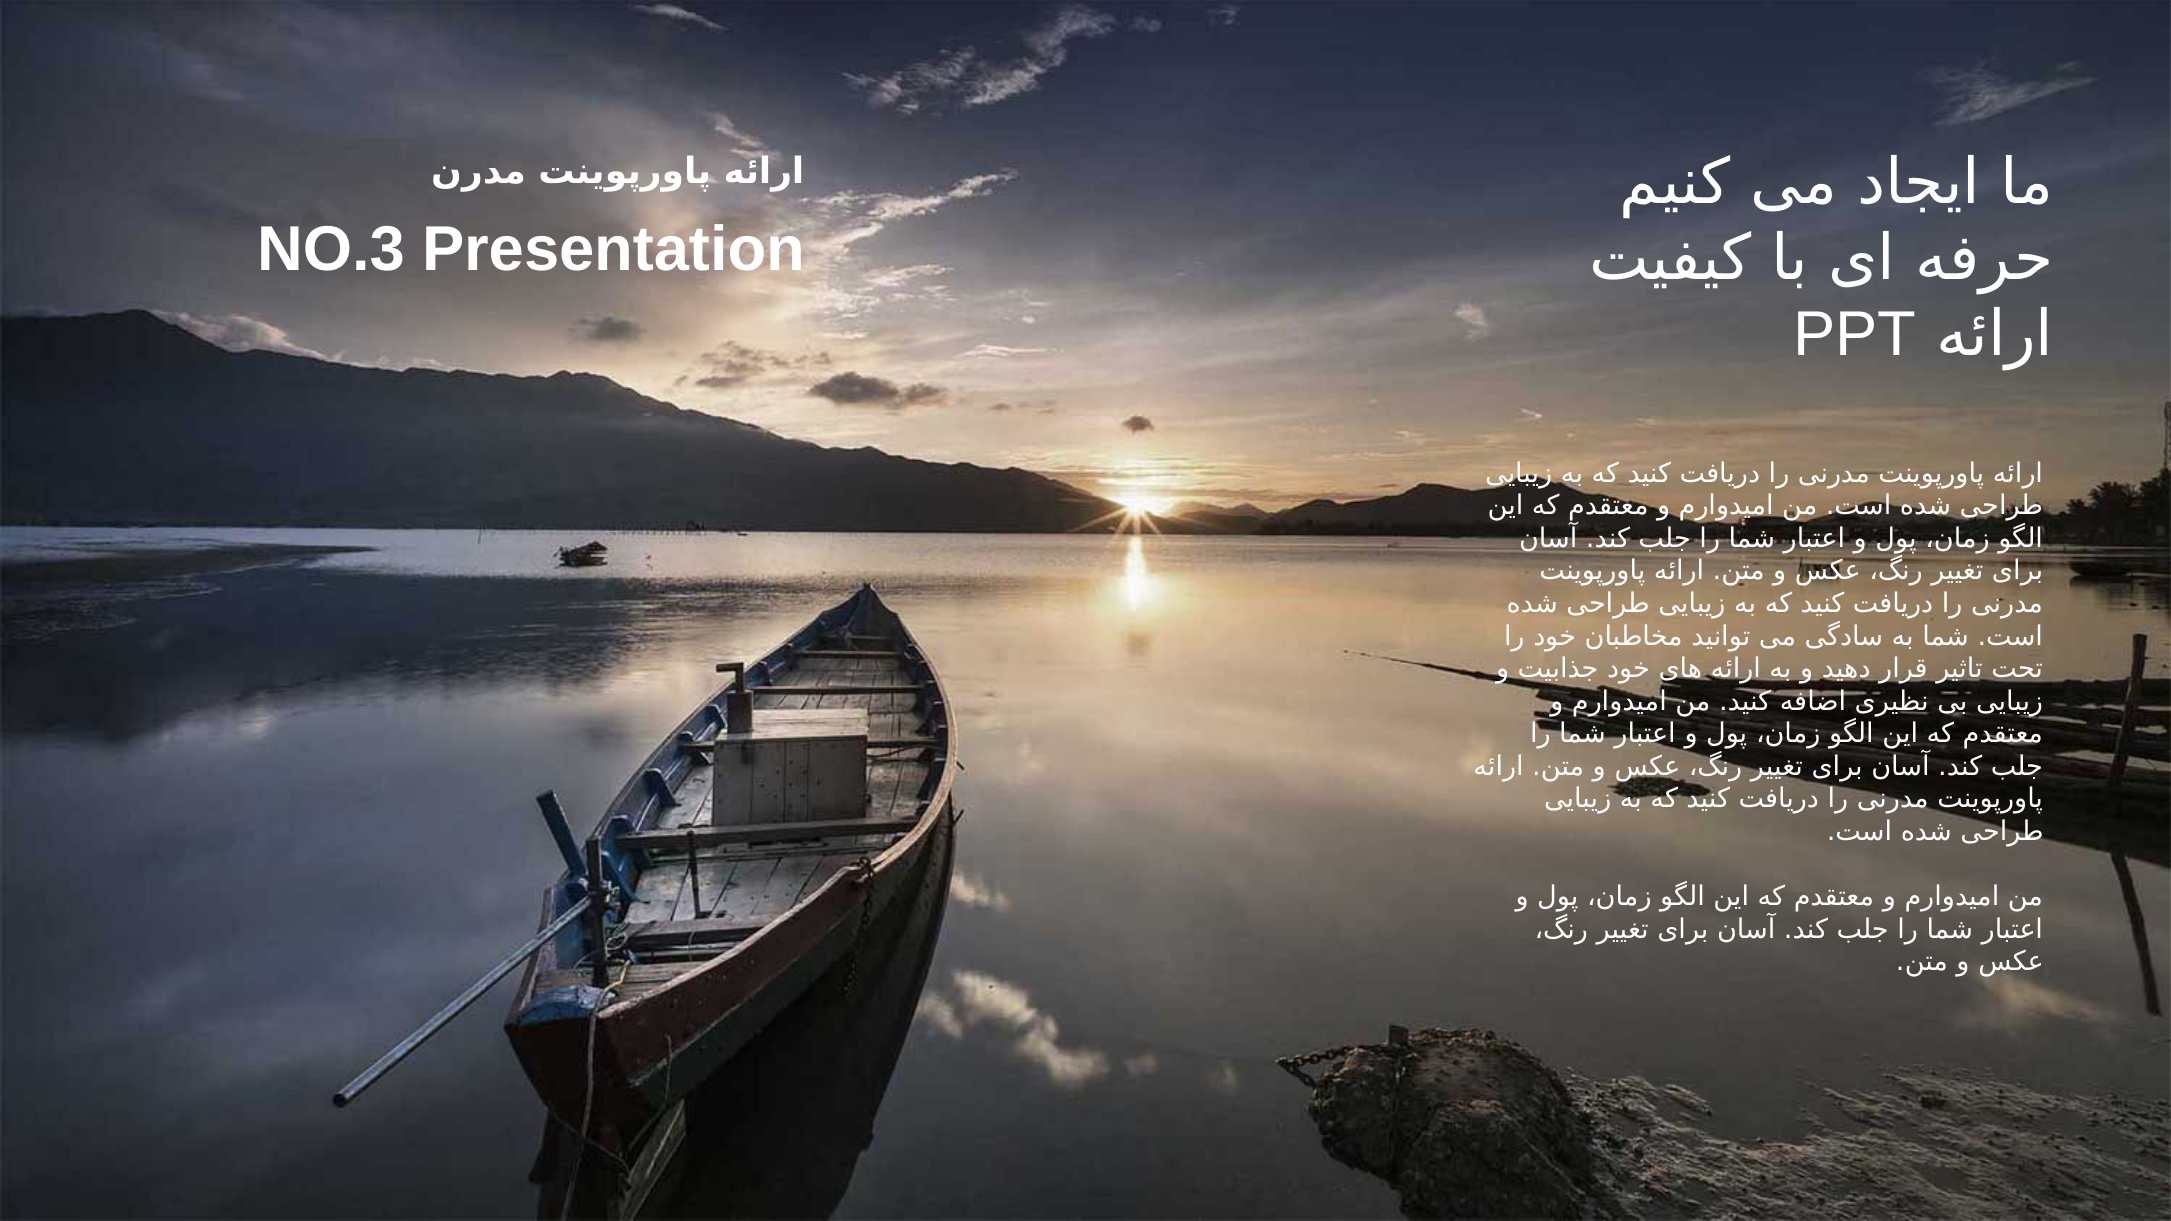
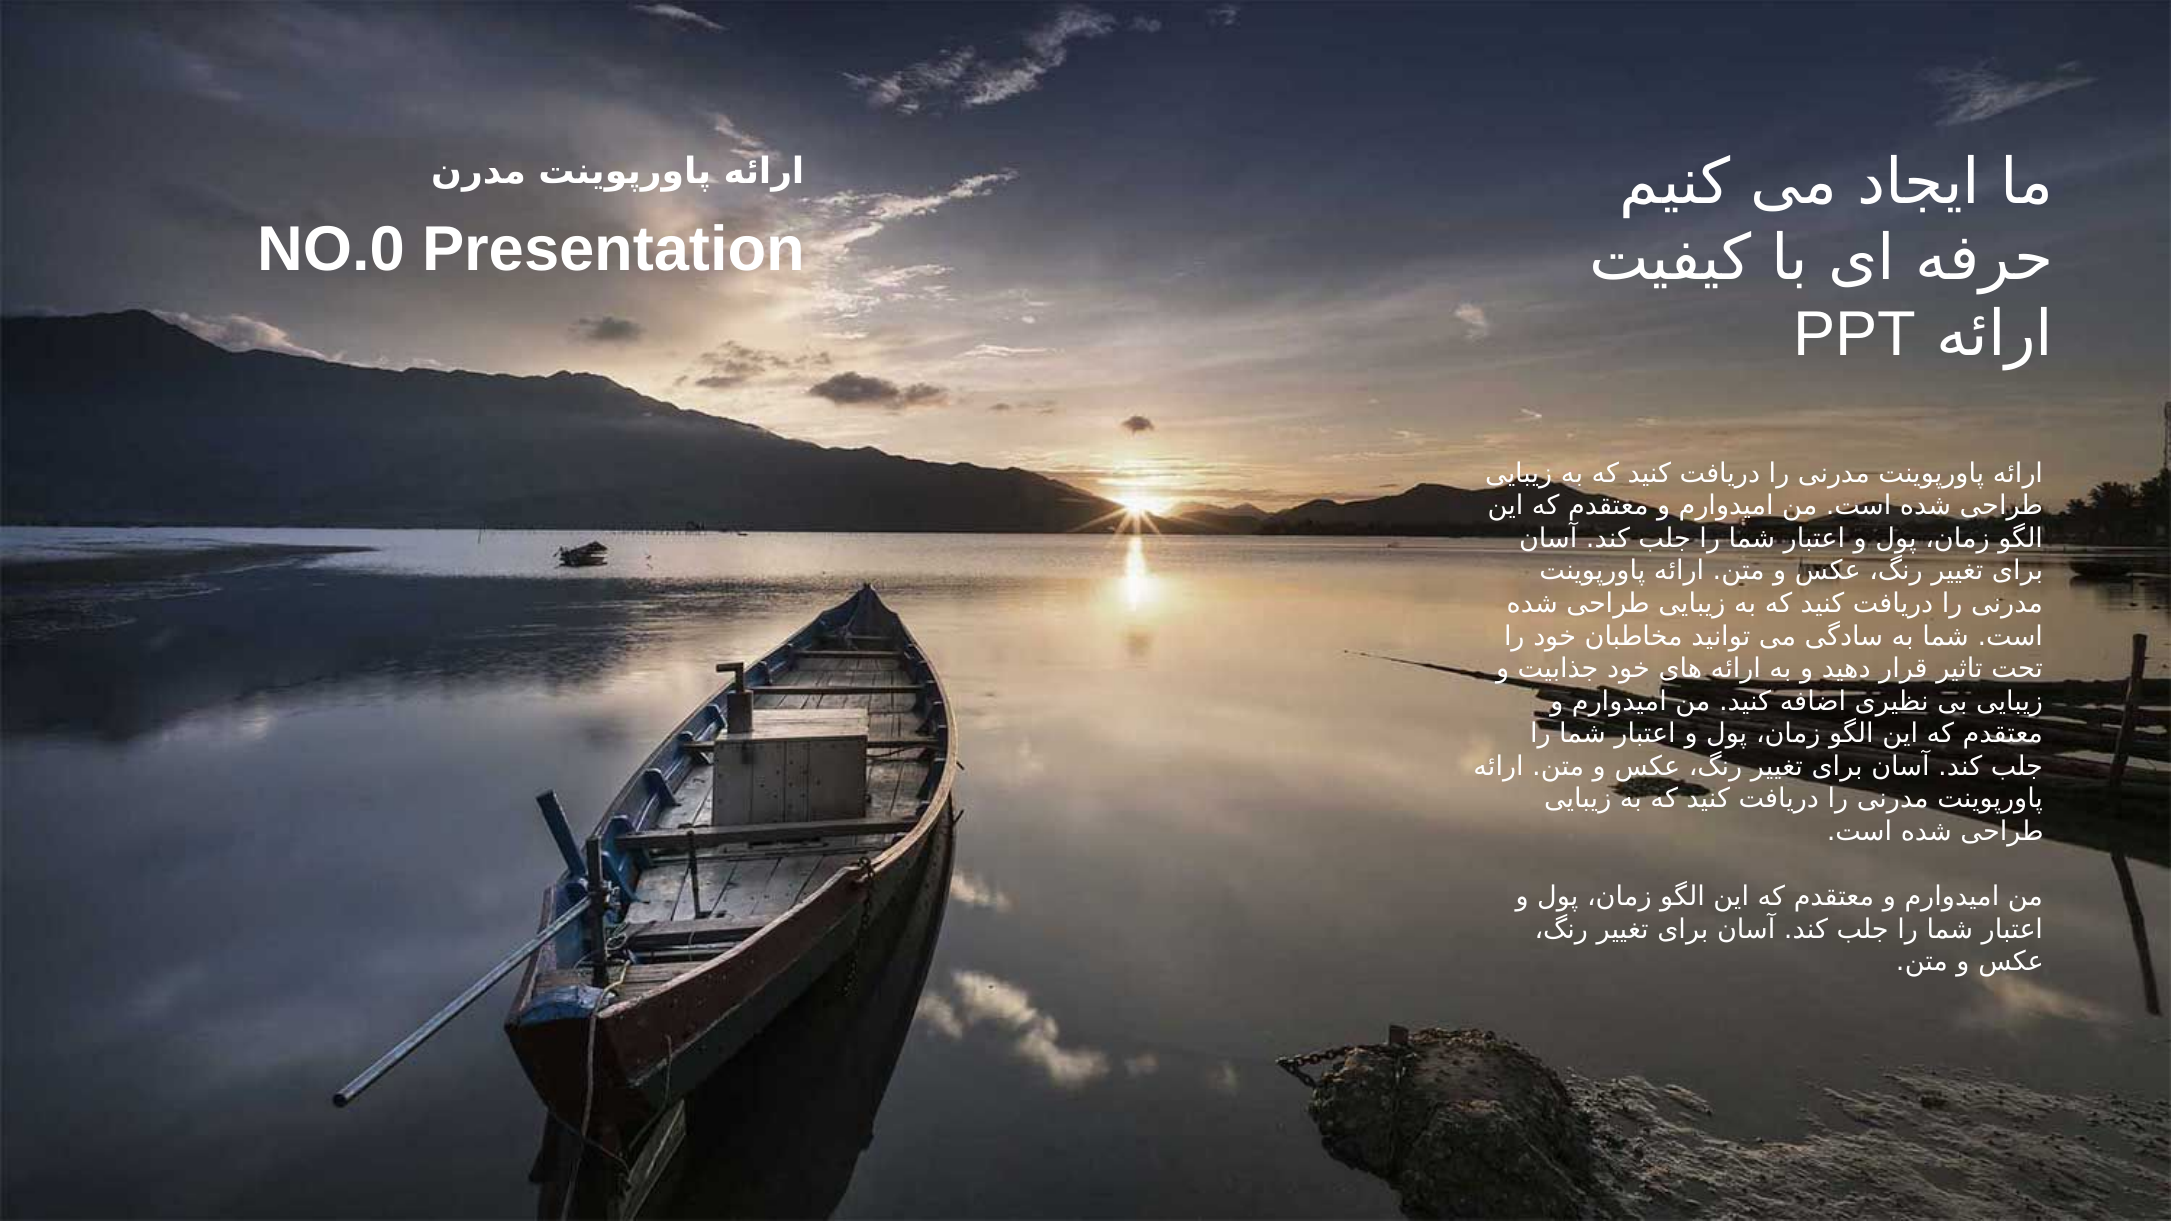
NO.3: NO.3 -> NO.0
